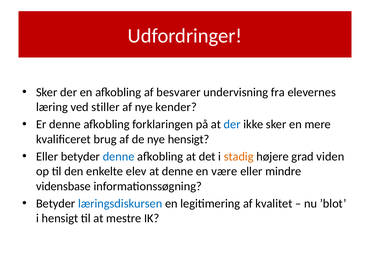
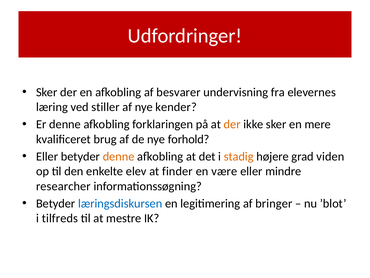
der at (232, 124) colour: blue -> orange
nye hensigt: hensigt -> forhold
denne at (119, 156) colour: blue -> orange
at denne: denne -> finder
vidensbase: vidensbase -> researcher
kvalitet: kvalitet -> bringer
i hensigt: hensigt -> tilfreds
